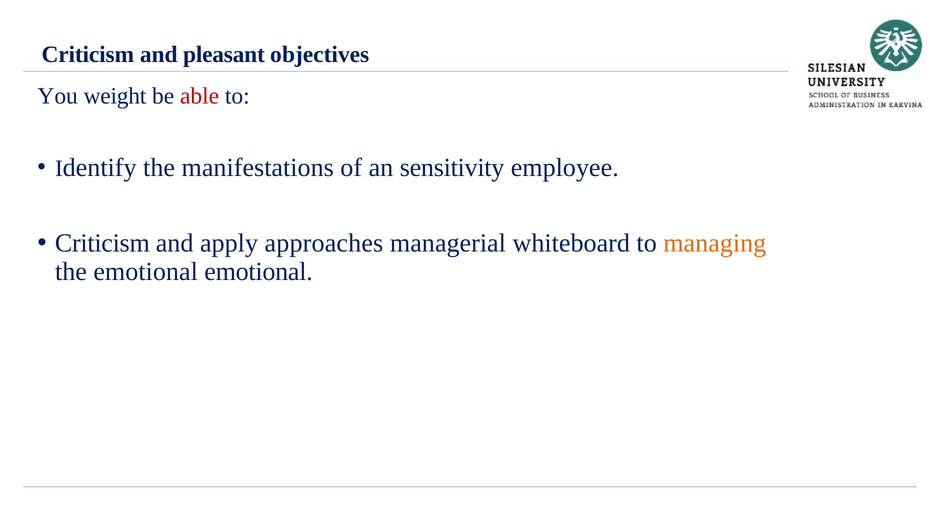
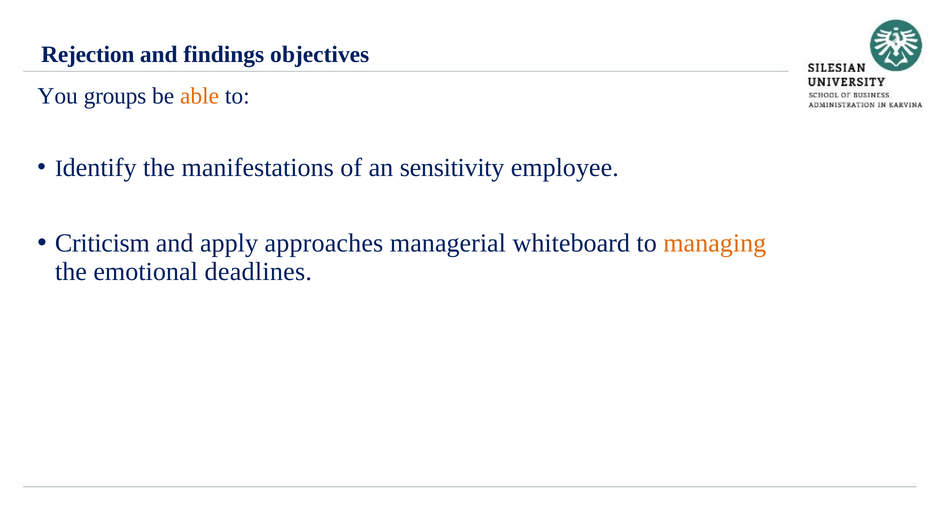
Criticism at (88, 55): Criticism -> Rejection
pleasant: pleasant -> findings
weight: weight -> groups
able colour: red -> orange
emotional emotional: emotional -> deadlines
